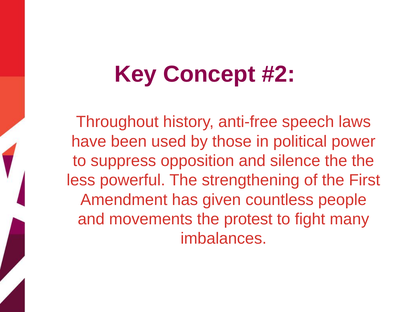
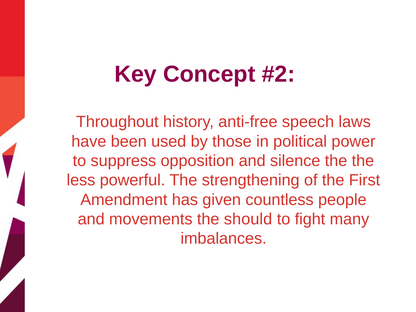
protest: protest -> should
